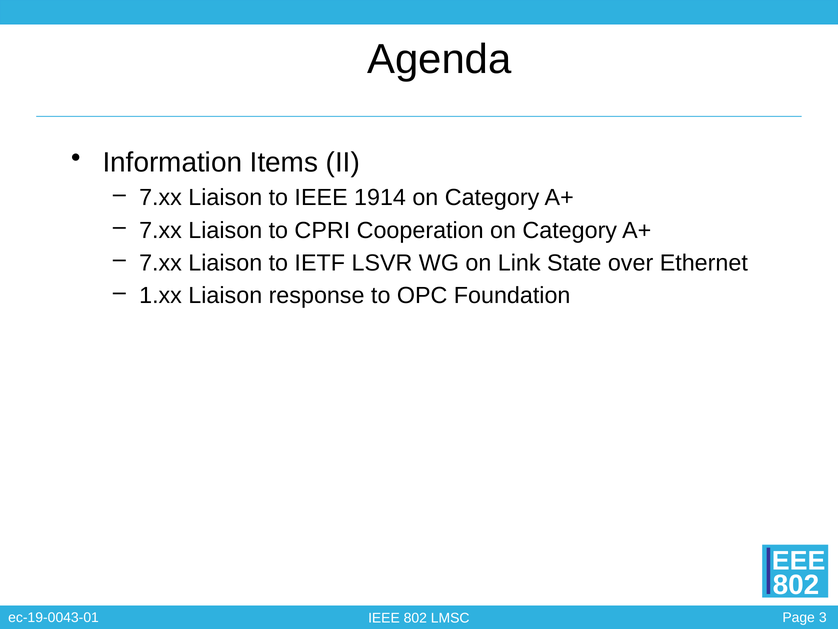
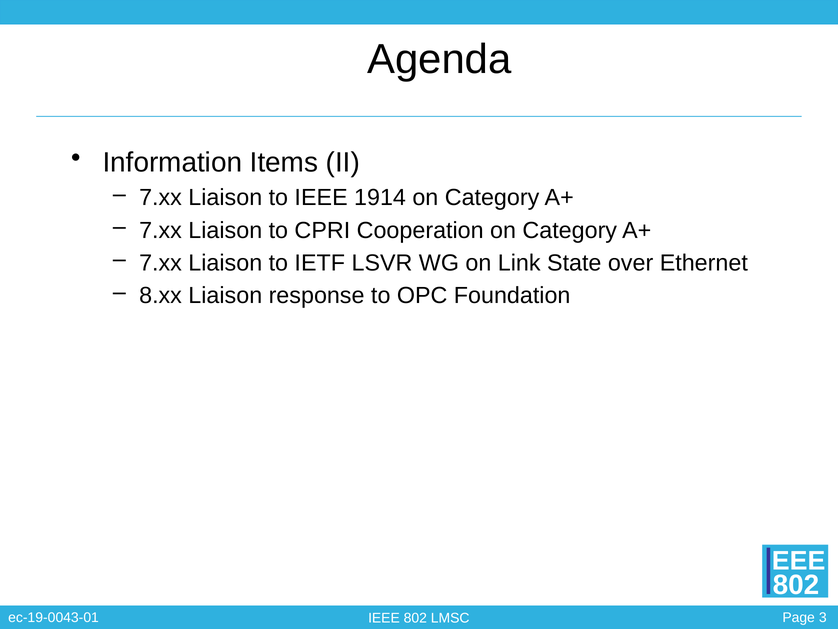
1.xx: 1.xx -> 8.xx
